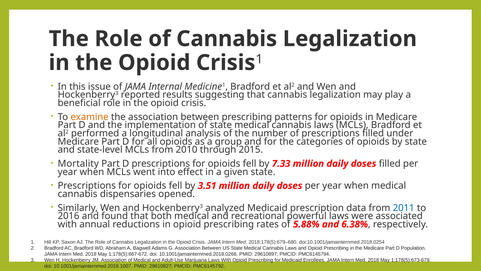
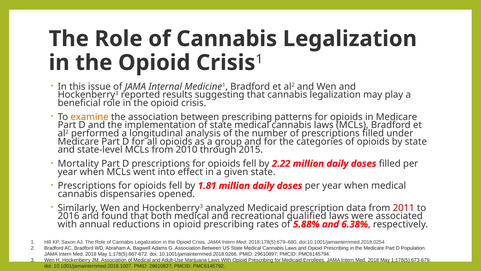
7.33: 7.33 -> 2.22
3.51: 3.51 -> 1.81
2011 colour: blue -> red
powerful: powerful -> qualified
